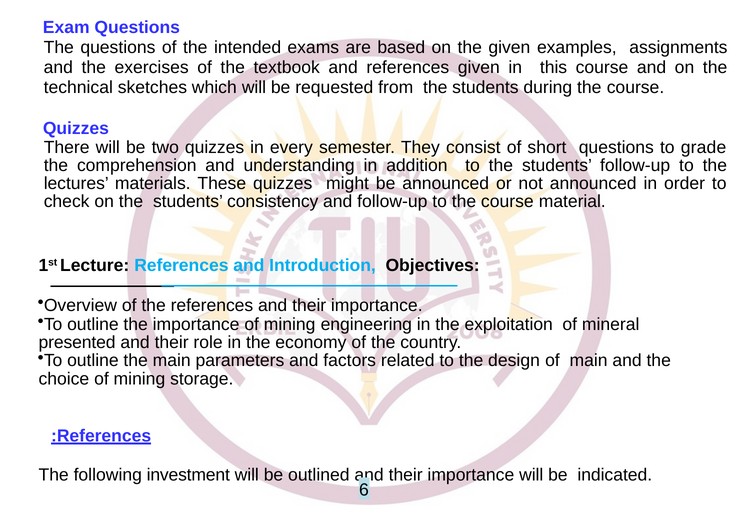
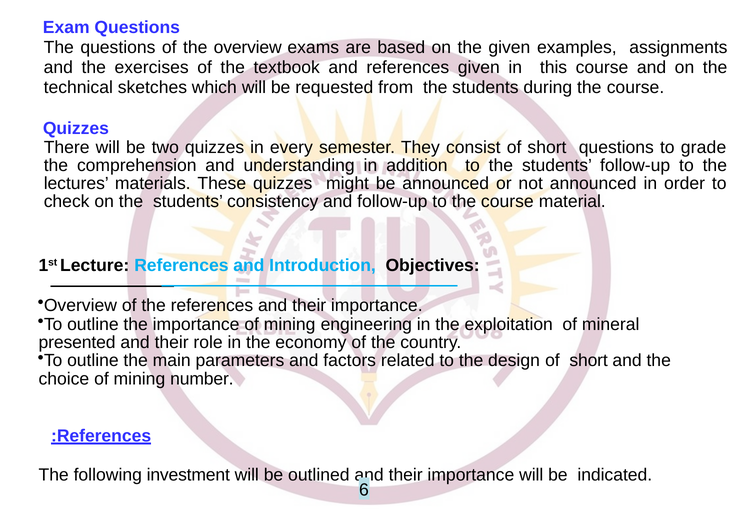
the intended: intended -> overview
design of main: main -> short
storage: storage -> number
